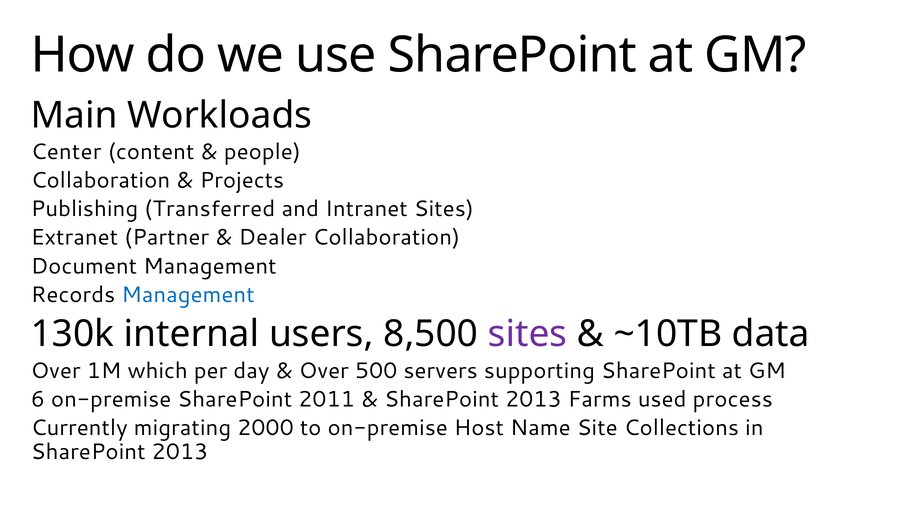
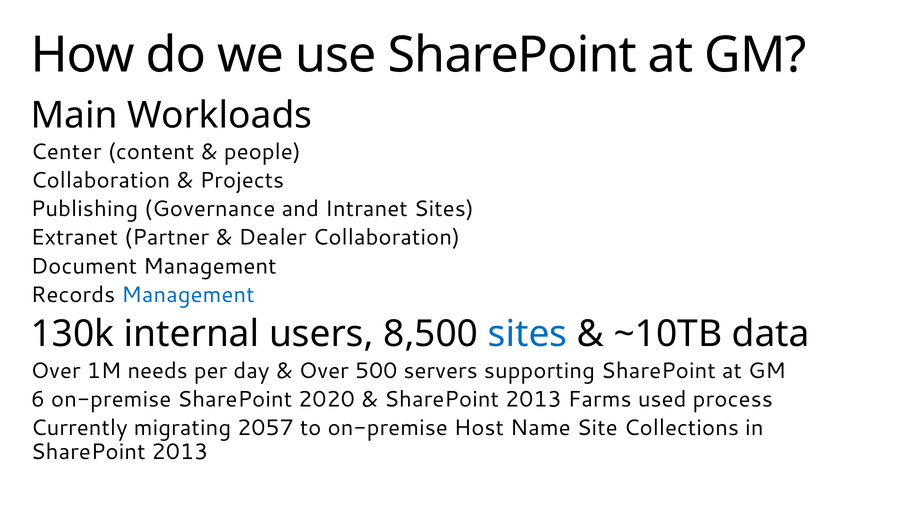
Transferred: Transferred -> Governance
sites at (528, 334) colour: purple -> blue
which: which -> needs
2011: 2011 -> 2020
2000: 2000 -> 2057
